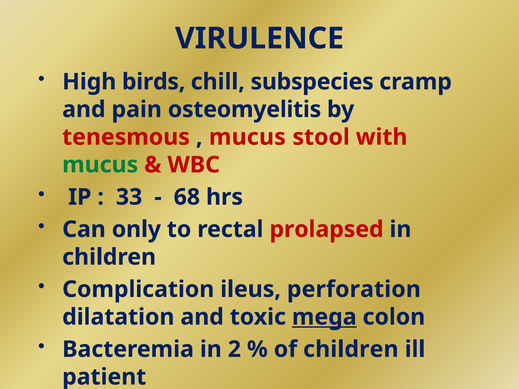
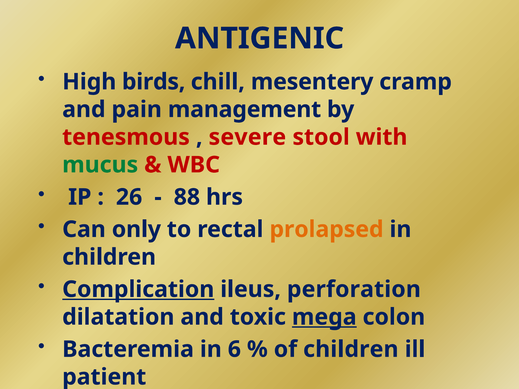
VIRULENCE: VIRULENCE -> ANTIGENIC
subspecies: subspecies -> mesentery
osteomyelitis: osteomyelitis -> management
mucus at (247, 137): mucus -> severe
33: 33 -> 26
68: 68 -> 88
prolapsed colour: red -> orange
Complication underline: none -> present
2: 2 -> 6
